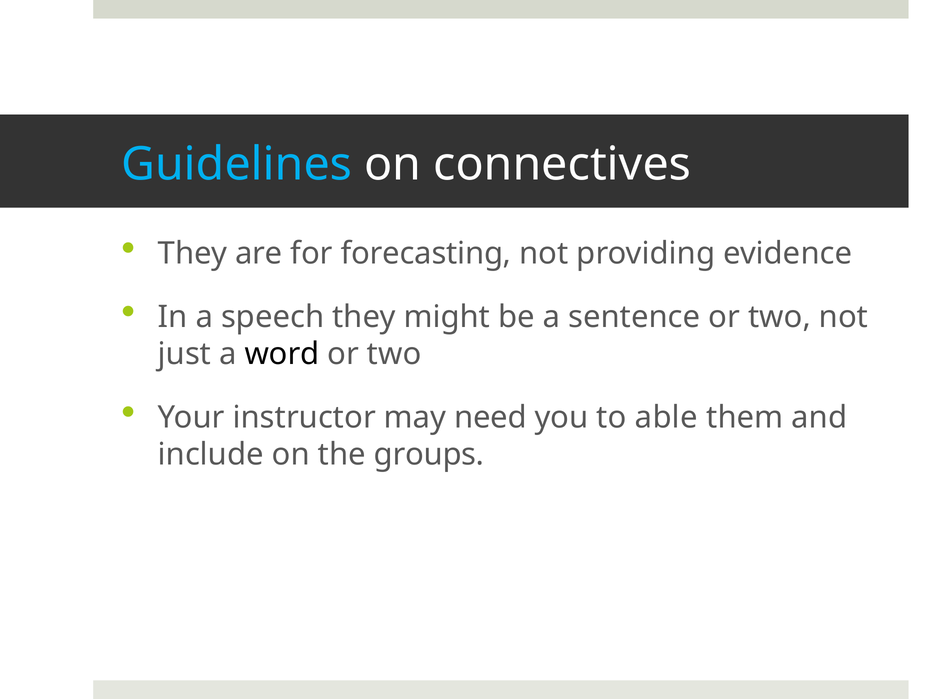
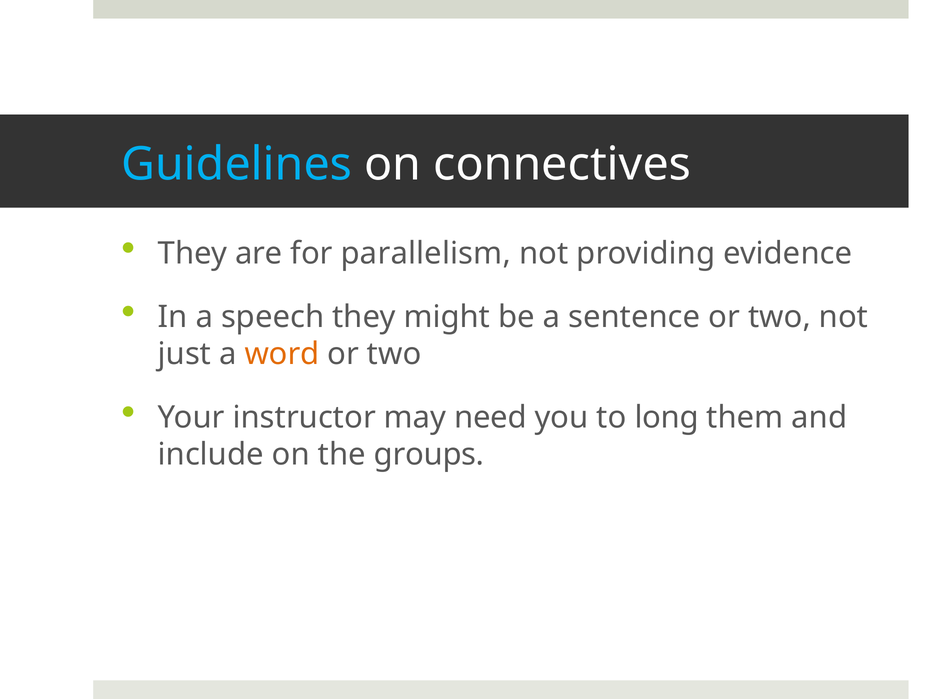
forecasting: forecasting -> parallelism
word colour: black -> orange
able: able -> long
